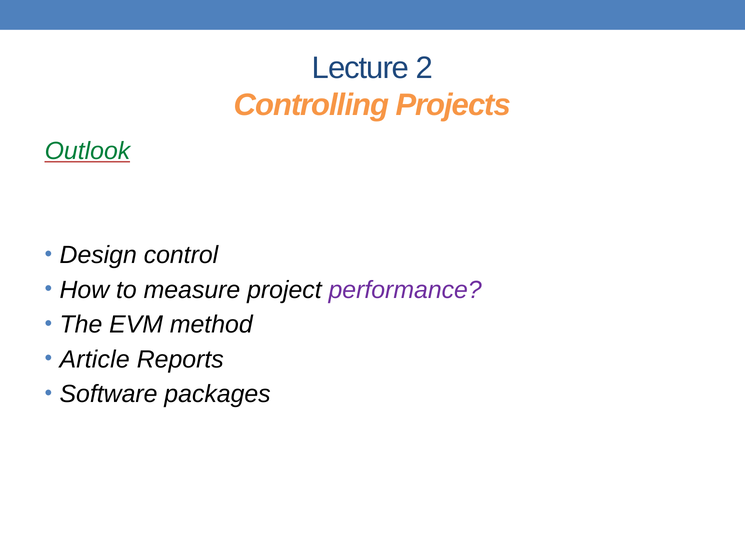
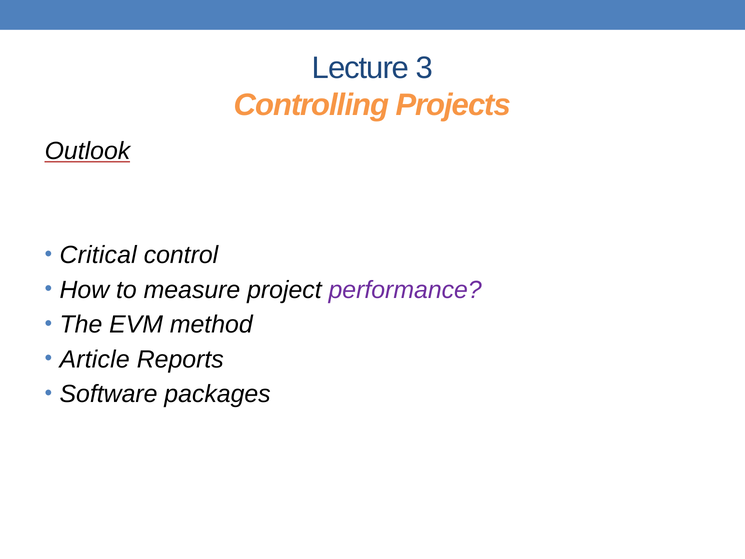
2: 2 -> 3
Outlook colour: green -> black
Design: Design -> Critical
